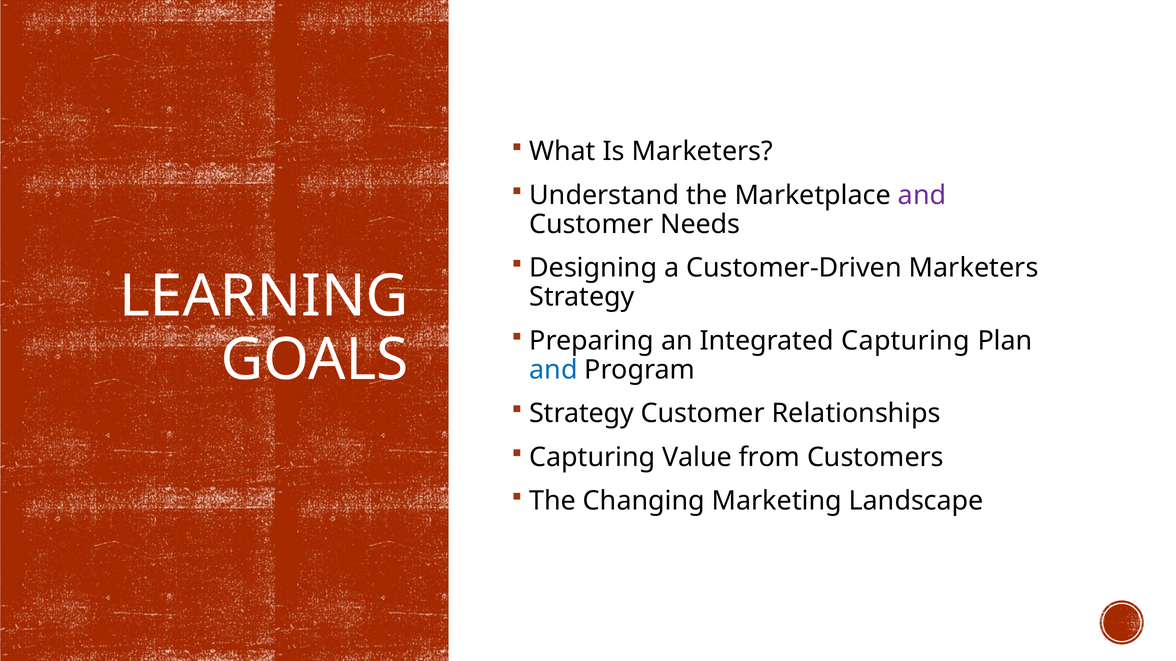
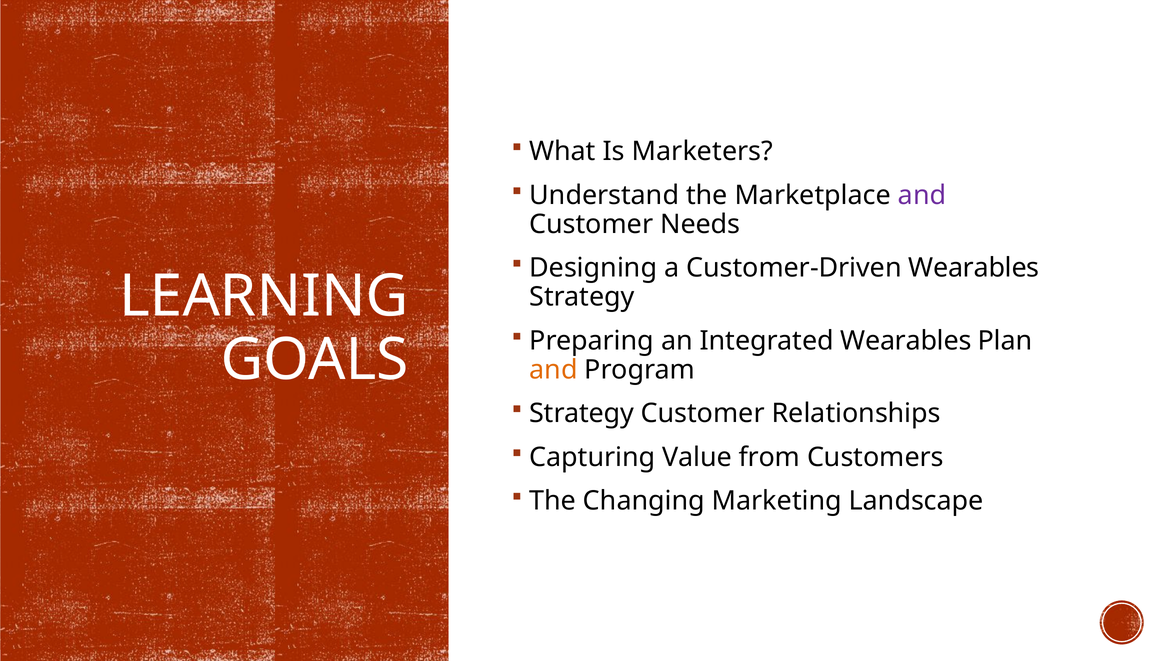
Customer-Driven Marketers: Marketers -> Wearables
Integrated Capturing: Capturing -> Wearables
and at (553, 370) colour: blue -> orange
